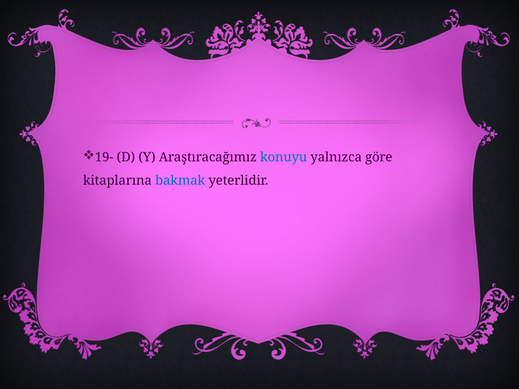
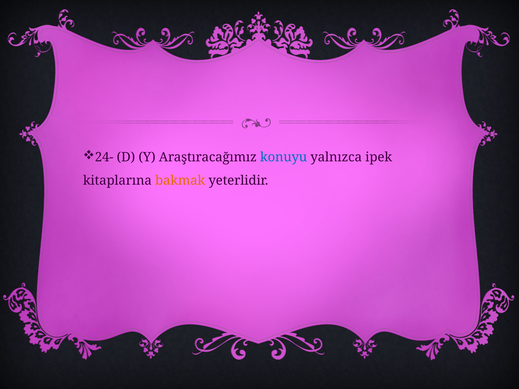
19-: 19- -> 24-
göre: göre -> ipek
bakmak colour: blue -> orange
